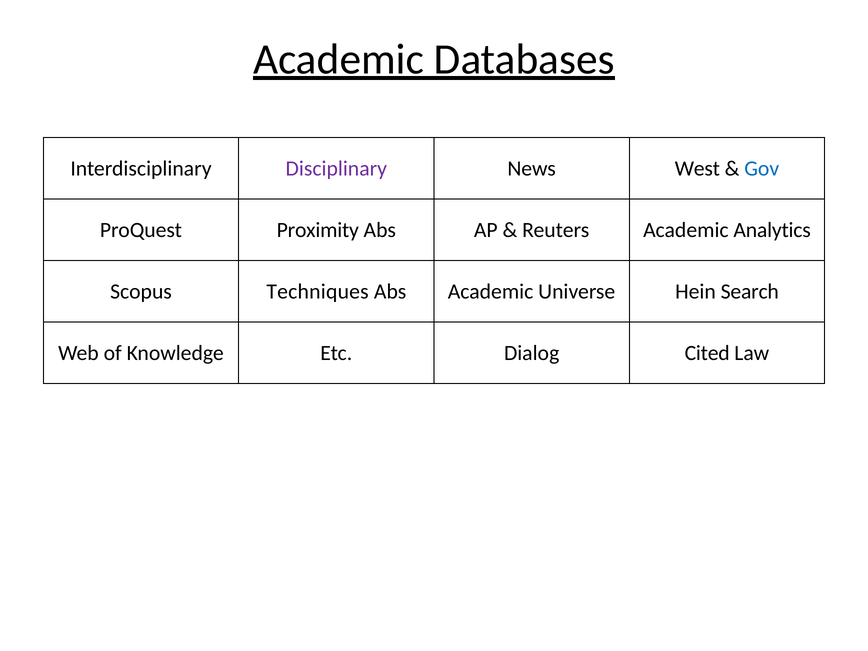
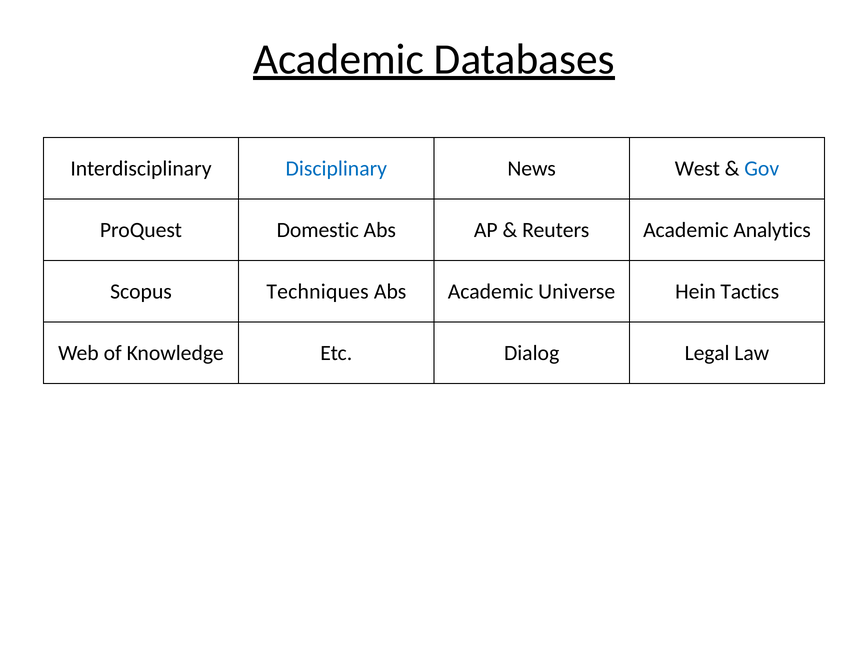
Disciplinary colour: purple -> blue
Proximity: Proximity -> Domestic
Search: Search -> Tactics
Cited: Cited -> Legal
